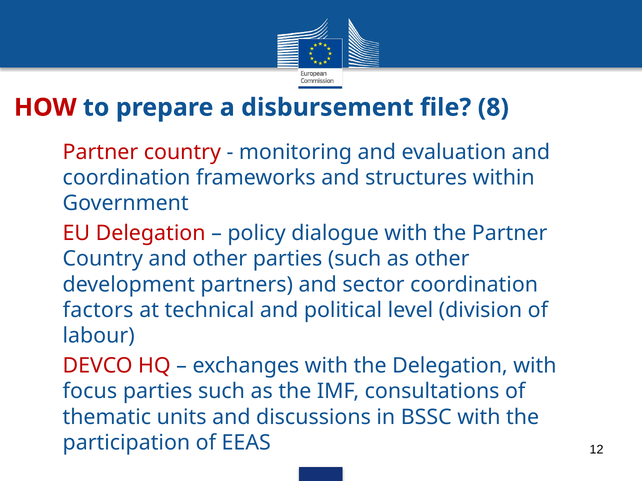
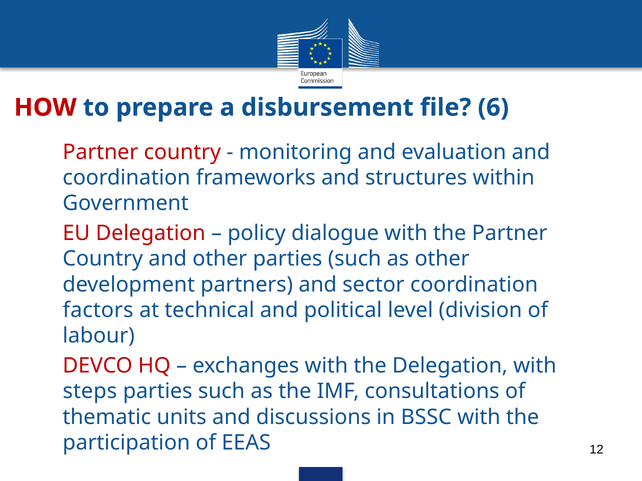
8: 8 -> 6
focus: focus -> steps
